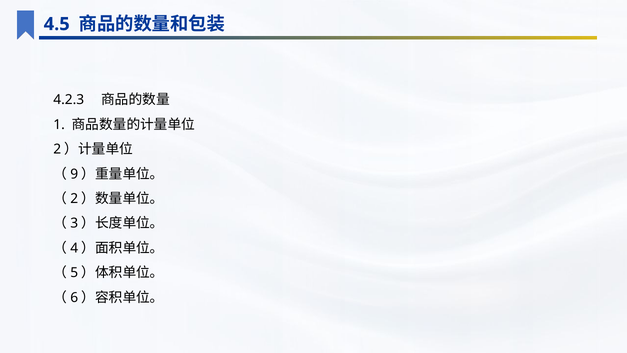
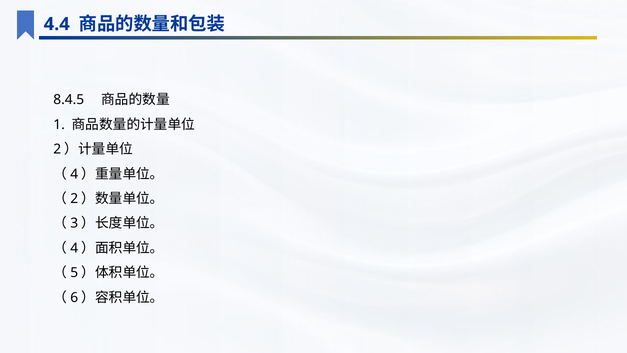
4.5: 4.5 -> 4.4
4.2.3: 4.2.3 -> 8.4.5
9 at (74, 174): 9 -> 4
